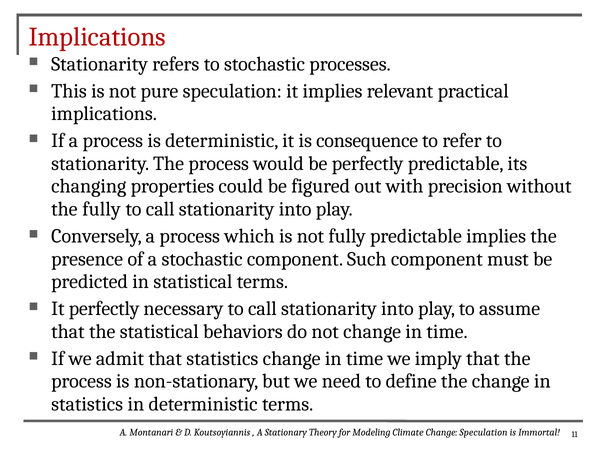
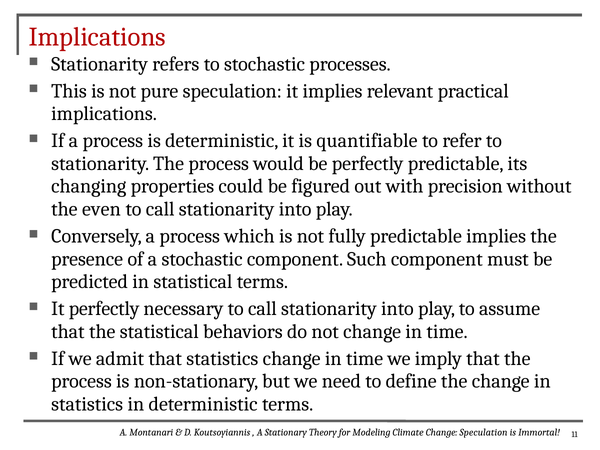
consequence: consequence -> quantifiable
the fully: fully -> even
